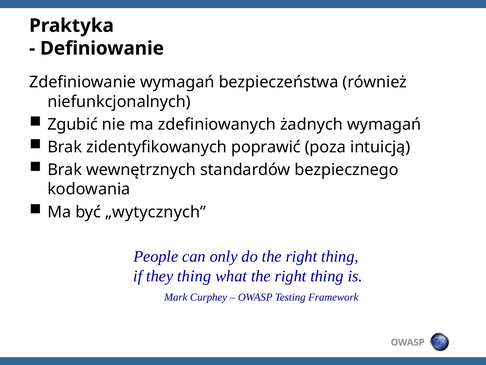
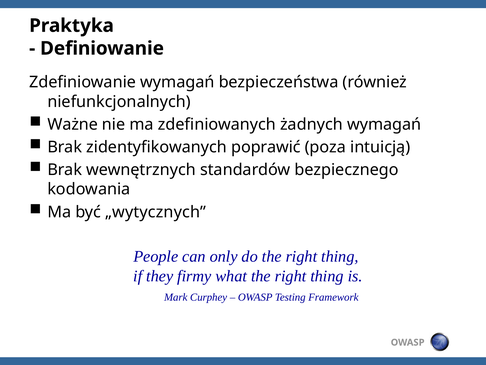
Zgubić: Zgubić -> Ważne
they thing: thing -> firmy
